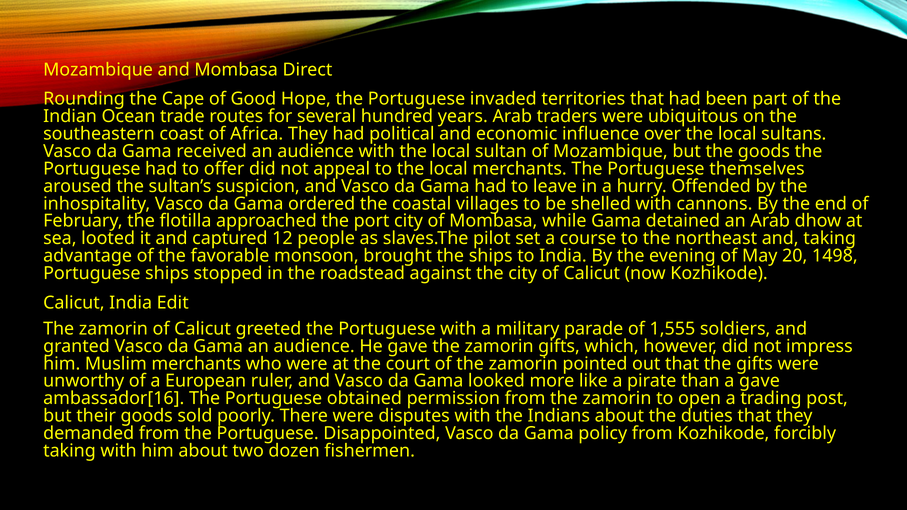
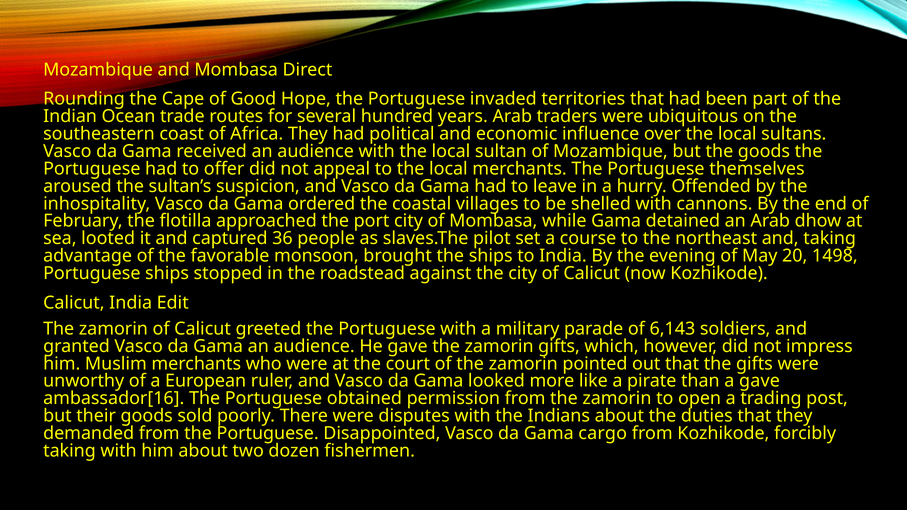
12: 12 -> 36
1,555: 1,555 -> 6,143
policy: policy -> cargo
